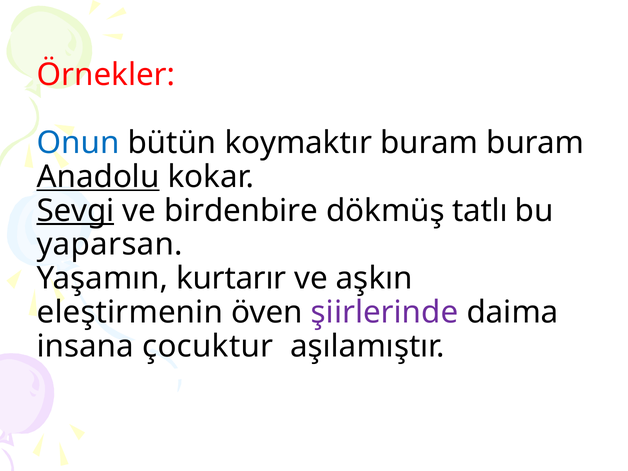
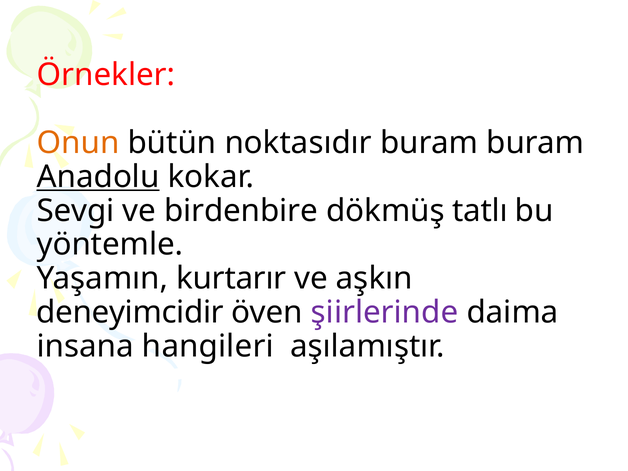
Onun colour: blue -> orange
koymaktır: koymaktır -> noktasıdır
Sevgi underline: present -> none
yaparsan: yaparsan -> yöntemle
eleştirmenin: eleştirmenin -> deneyimcidir
çocuktur: çocuktur -> hangileri
